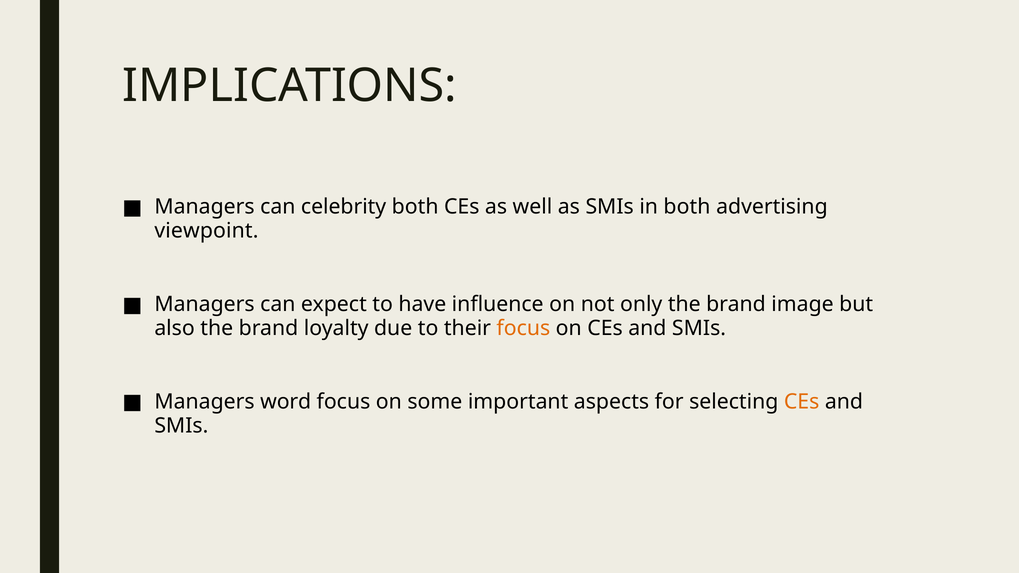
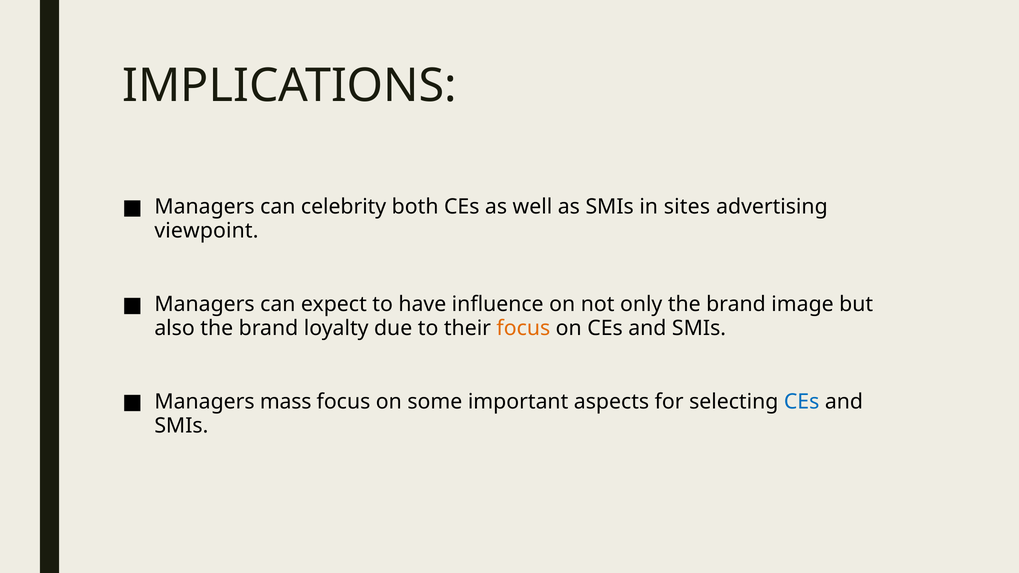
in both: both -> sites
word: word -> mass
CEs at (802, 402) colour: orange -> blue
